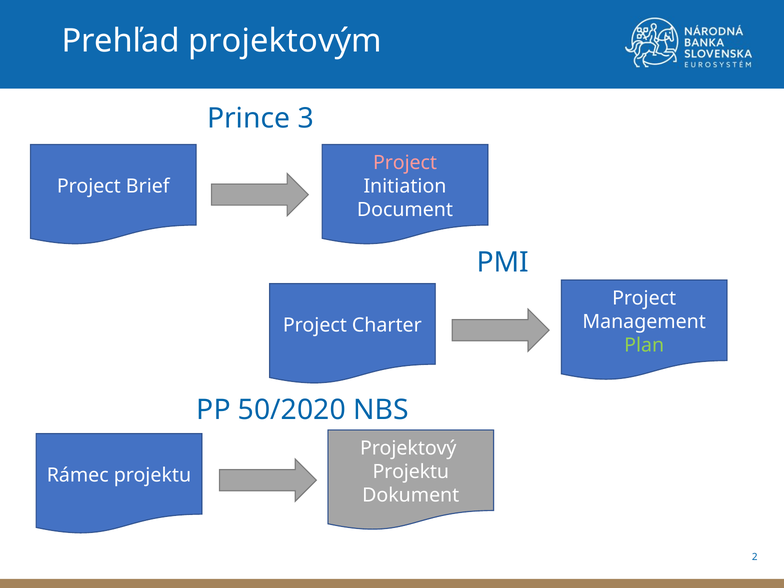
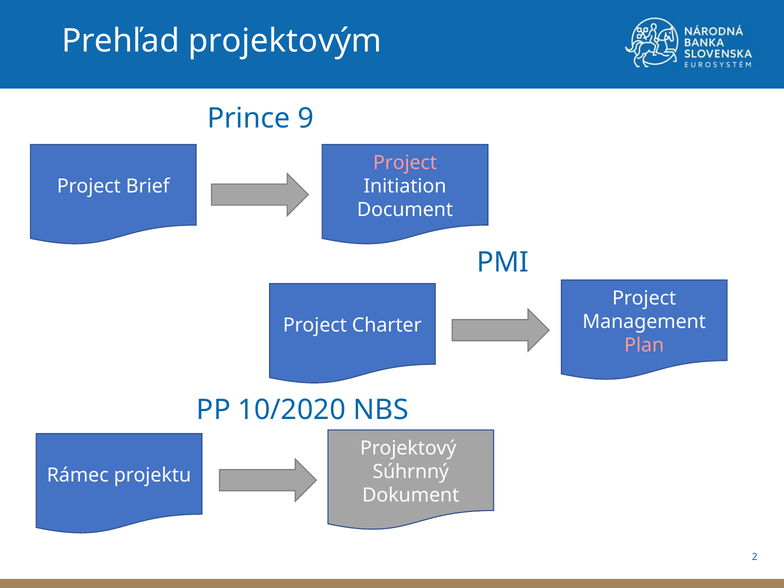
3: 3 -> 9
Plan colour: light green -> pink
50/2020: 50/2020 -> 10/2020
Projektu at (411, 472): Projektu -> Súhrnný
